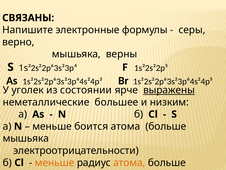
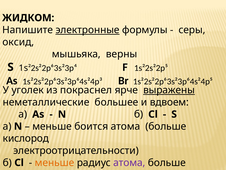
СВЯЗАНЫ: СВЯЗАНЫ -> ЖИДКОМ
электронные underline: none -> present
верно: верно -> оксид
состоянии: состоянии -> покраснел
низким: низким -> вдвоем
мышьяка at (26, 138): мышьяка -> кислород
атома at (129, 162) colour: orange -> purple
